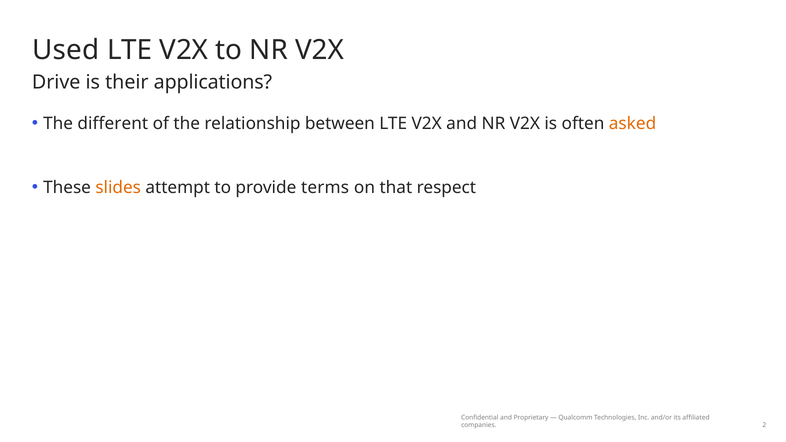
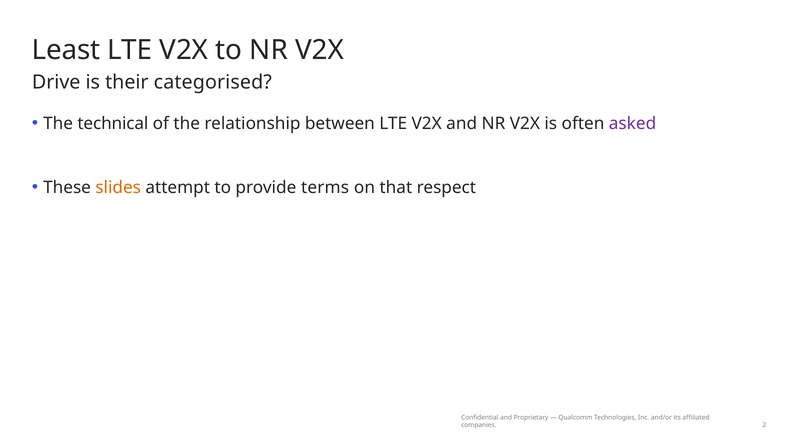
Used: Used -> Least
applications: applications -> categorised
different: different -> technical
asked colour: orange -> purple
